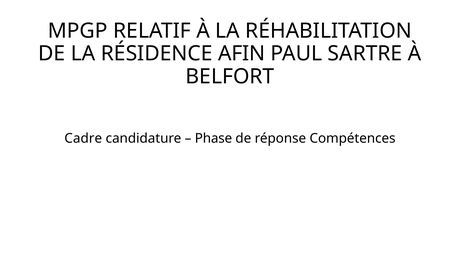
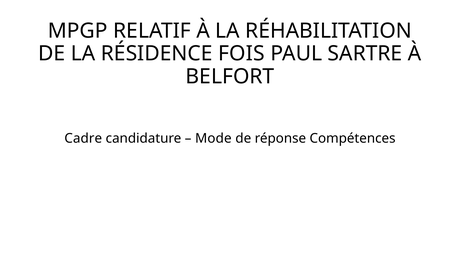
AFIN: AFIN -> FOIS
Phase: Phase -> Mode
